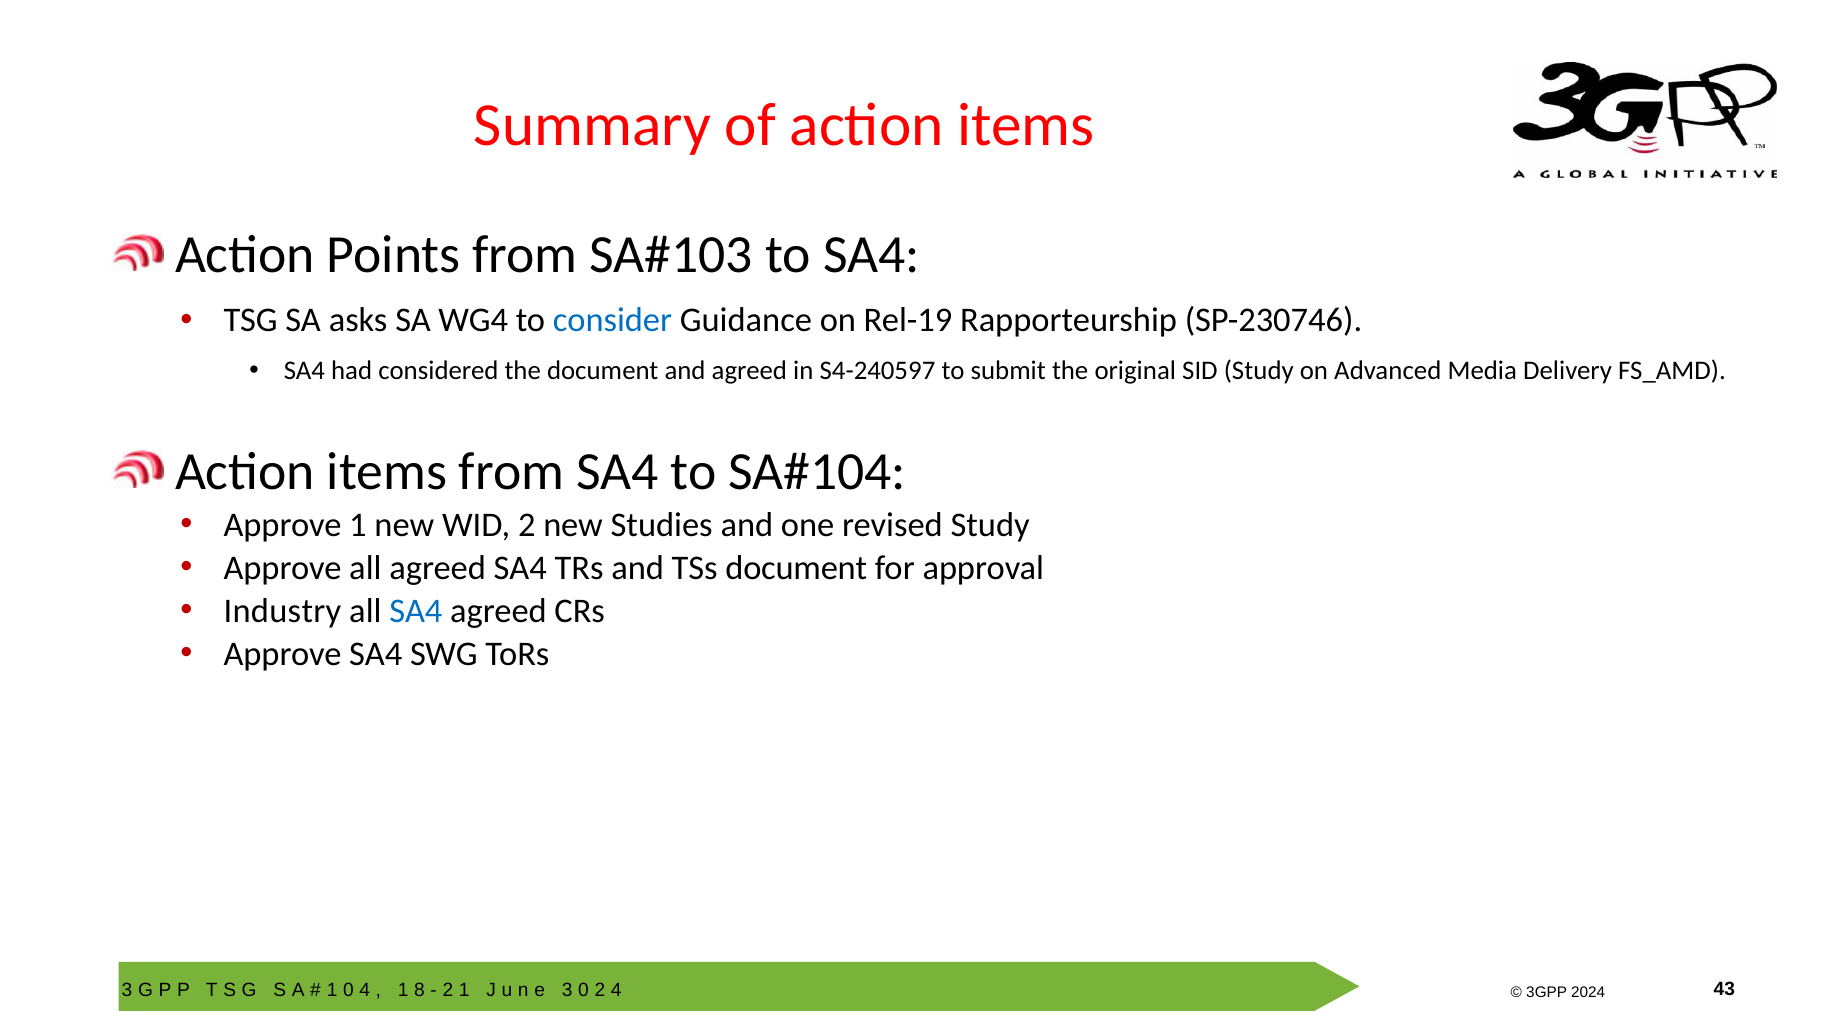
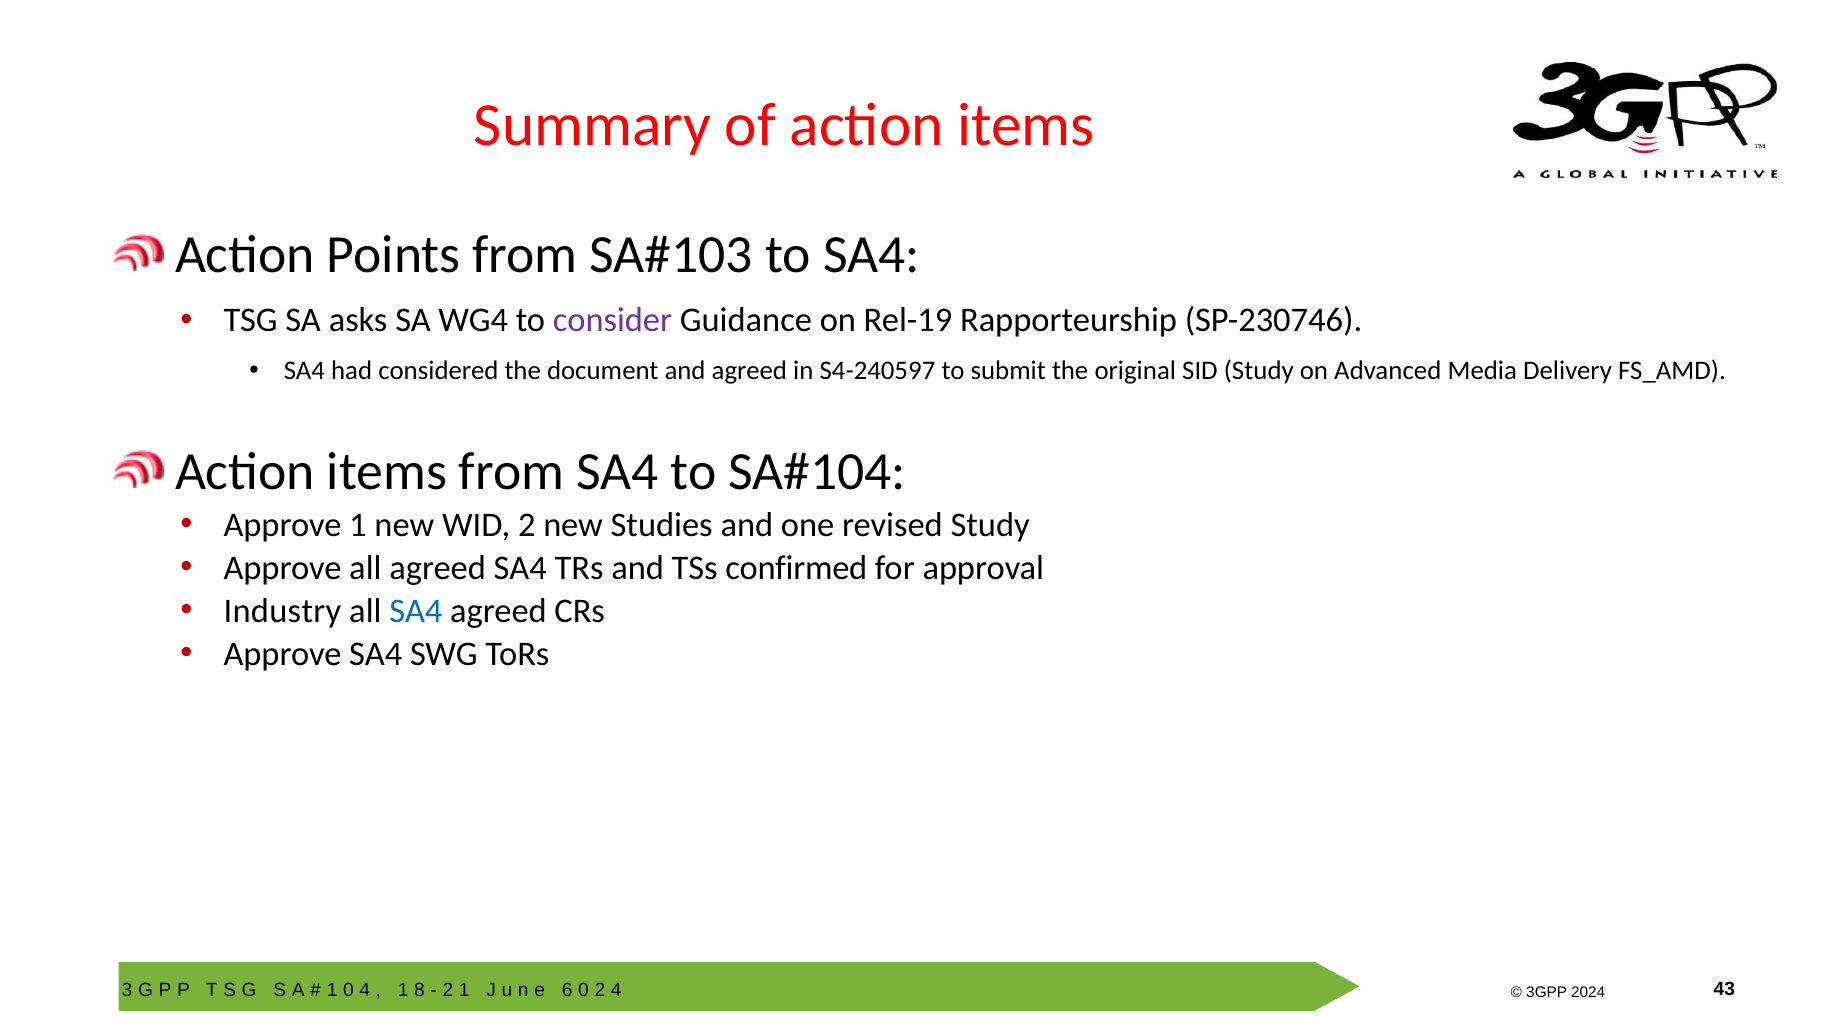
consider colour: blue -> purple
TSs document: document -> confirmed
3 at (567, 989): 3 -> 6
